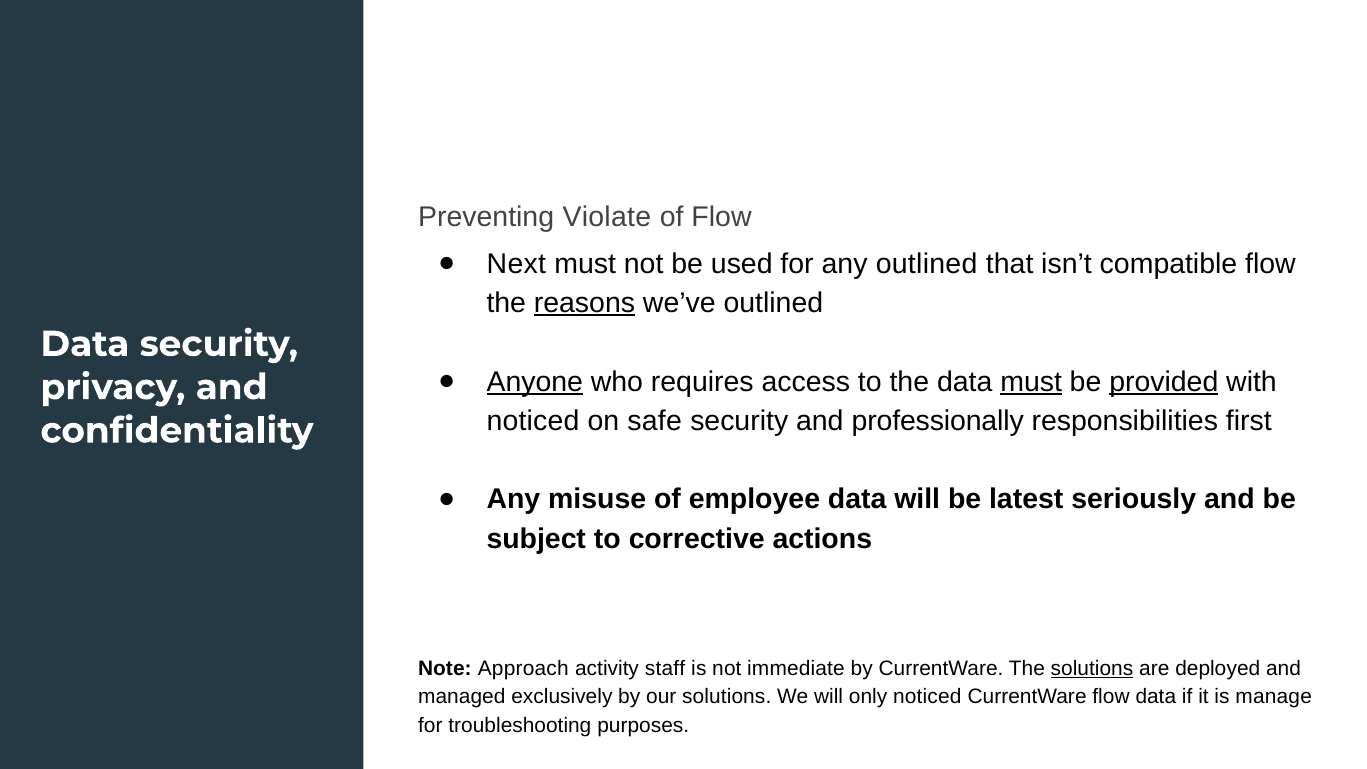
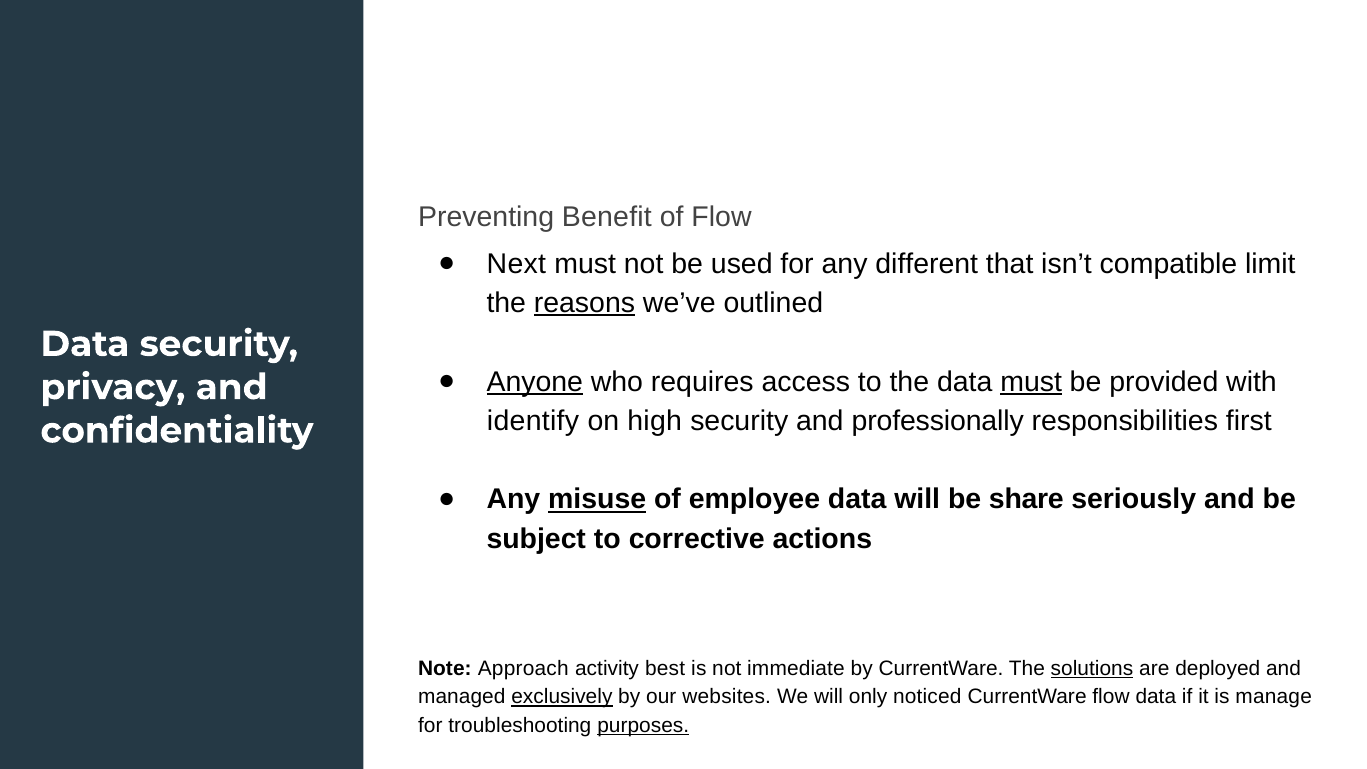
Violate: Violate -> Benefit
any outlined: outlined -> different
compatible flow: flow -> limit
provided underline: present -> none
noticed at (533, 421): noticed -> identify
safe: safe -> high
misuse underline: none -> present
latest: latest -> share
staff: staff -> best
exclusively underline: none -> present
our solutions: solutions -> websites
purposes underline: none -> present
